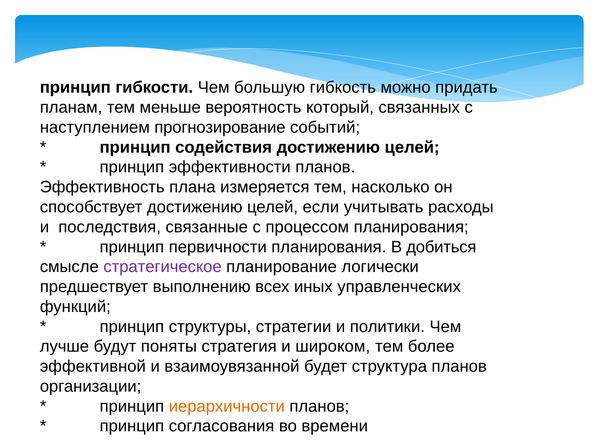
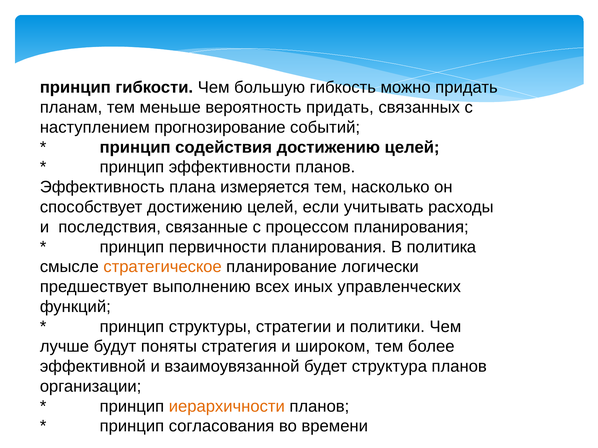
вероятность который: который -> придать
добиться: добиться -> политика
стратегическое colour: purple -> orange
